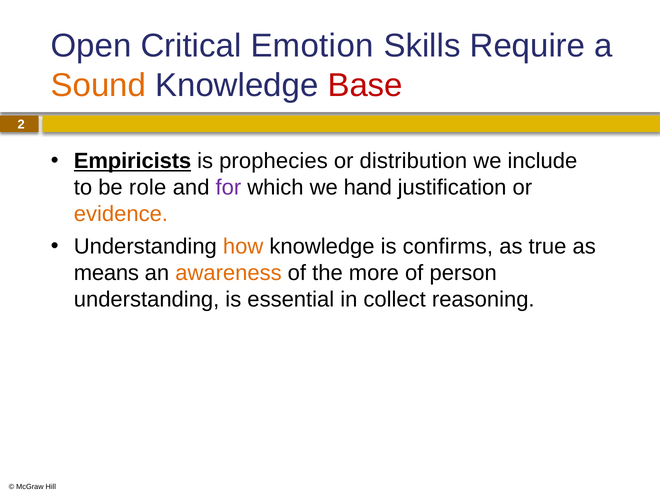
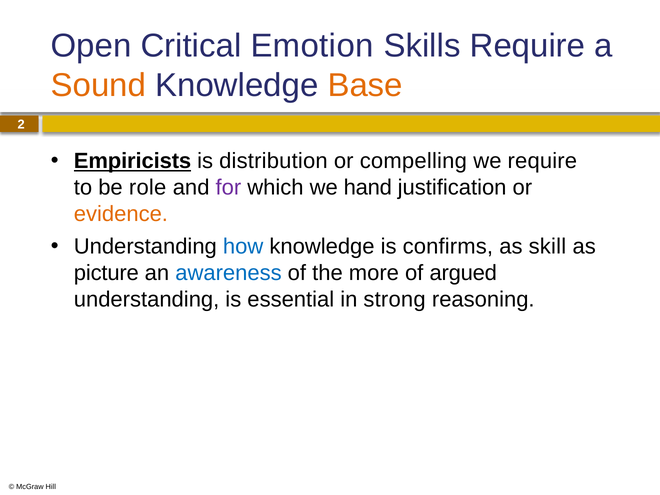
Base colour: red -> orange
prophecies: prophecies -> distribution
distribution: distribution -> compelling
we include: include -> require
how colour: orange -> blue
true: true -> skill
means: means -> picture
awareness colour: orange -> blue
person: person -> argued
collect: collect -> strong
